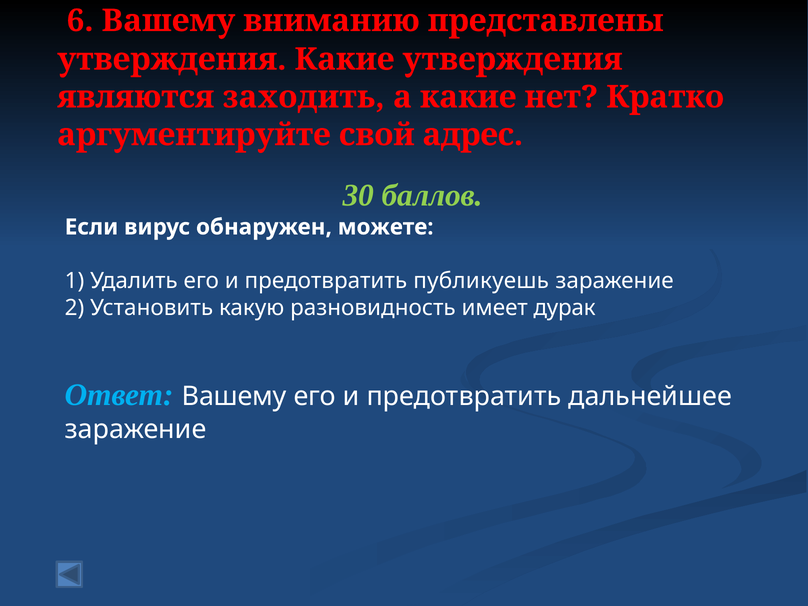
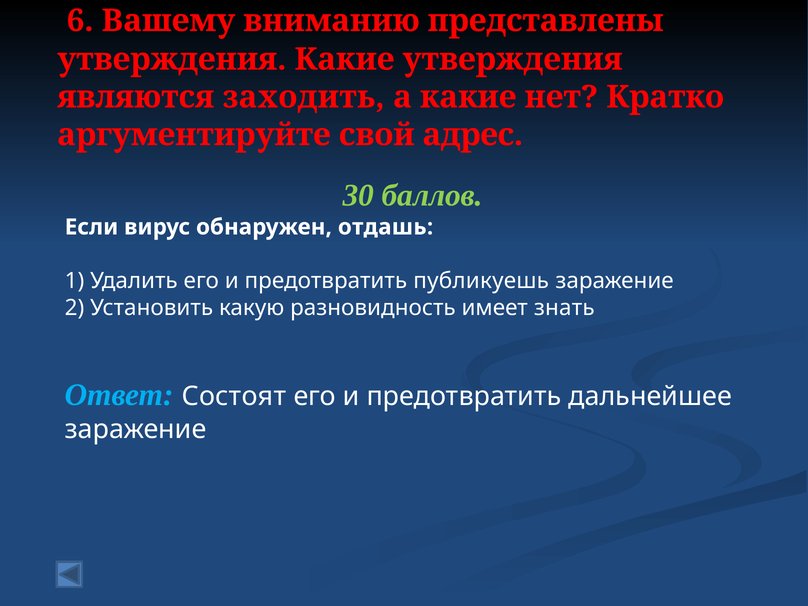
можете: можете -> отдашь
дурак: дурак -> знать
Ответ Вашему: Вашему -> Состоят
